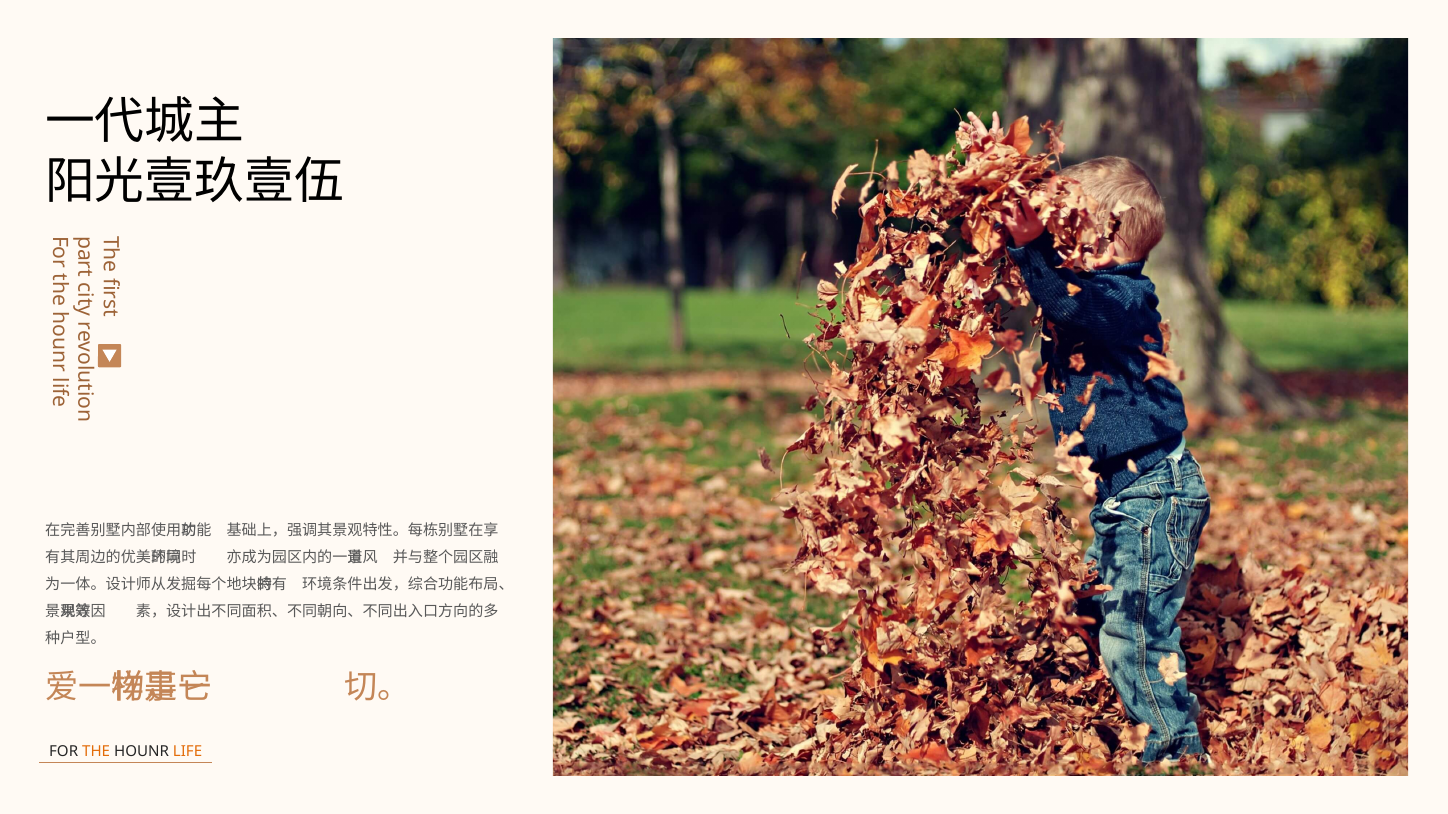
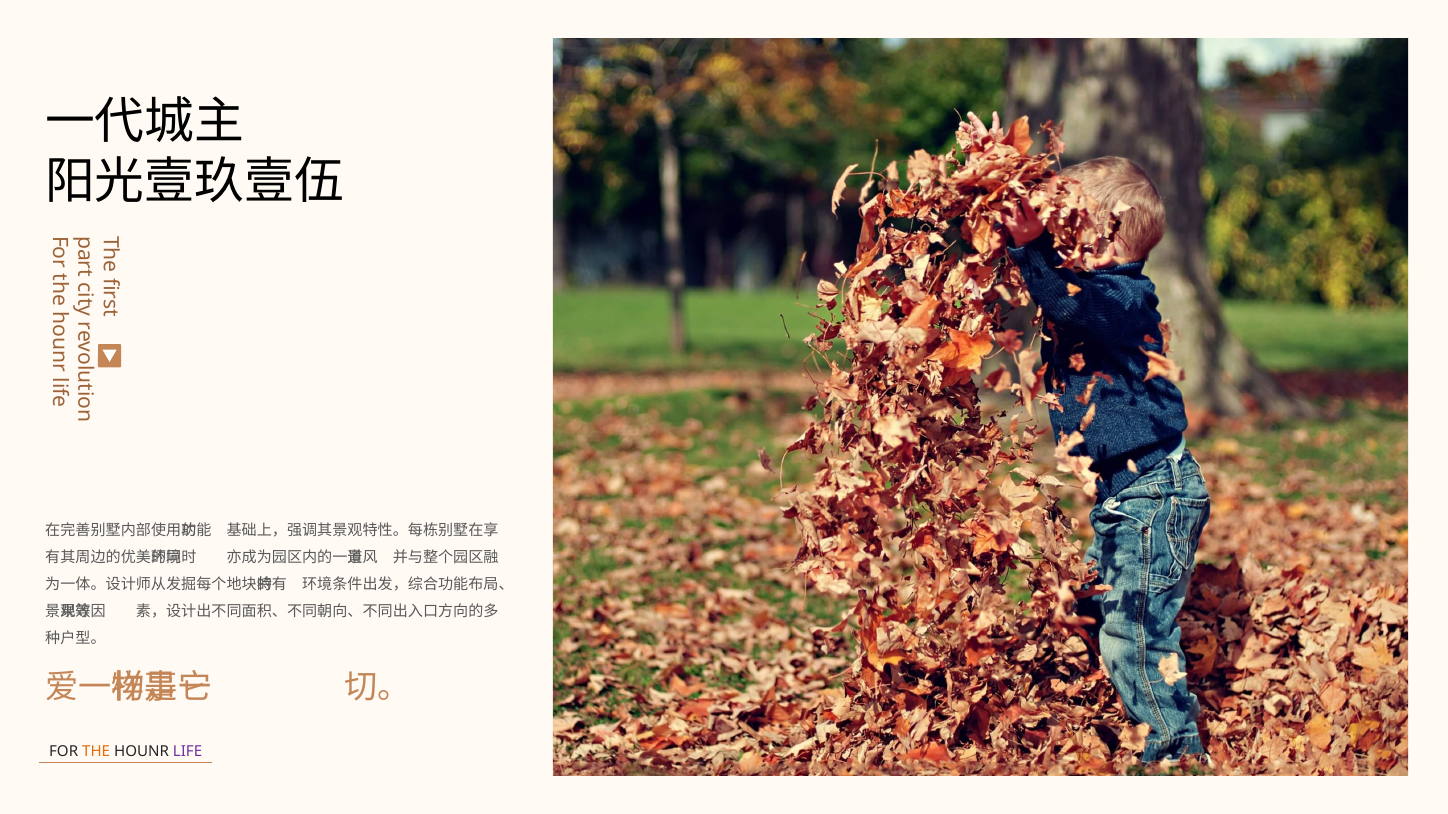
LIFE colour: orange -> purple
